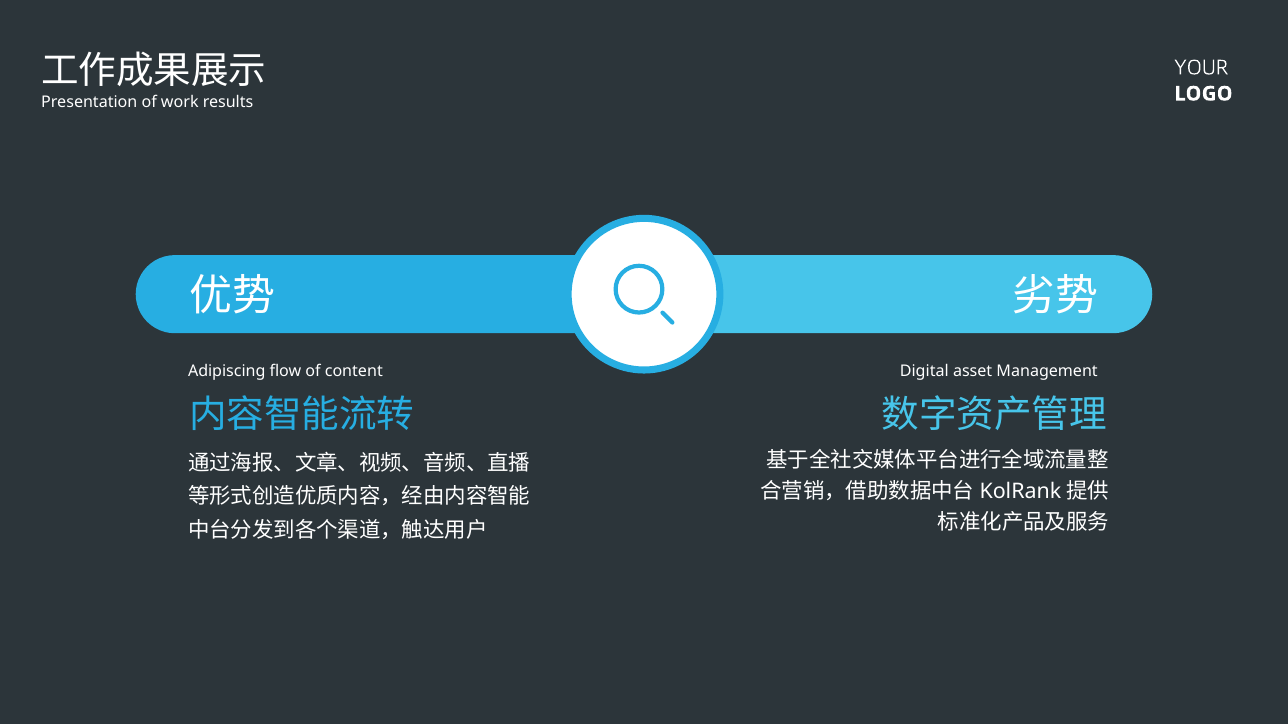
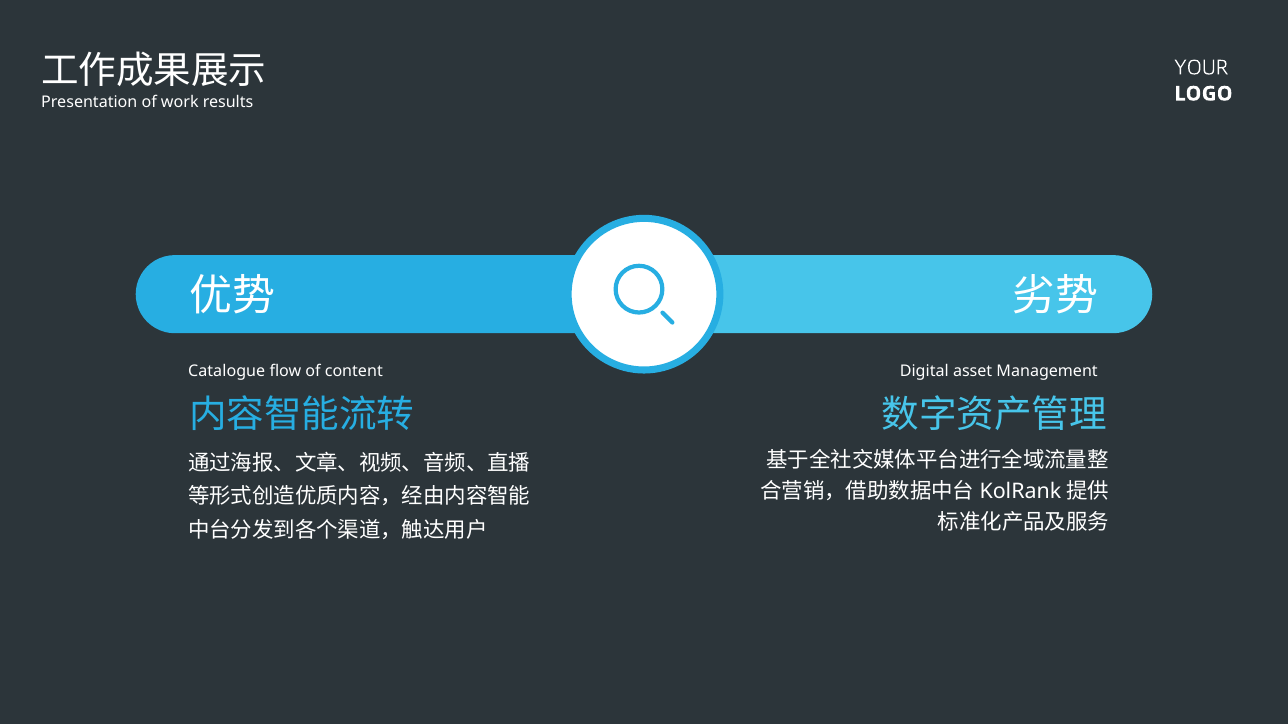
Adipiscing: Adipiscing -> Catalogue
